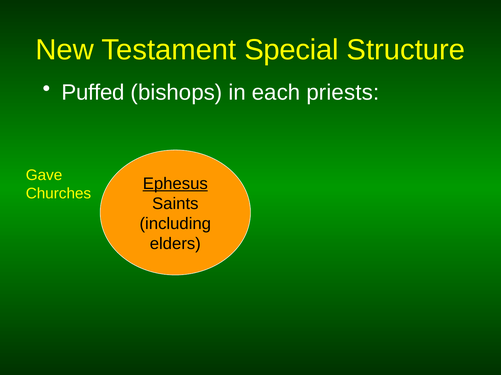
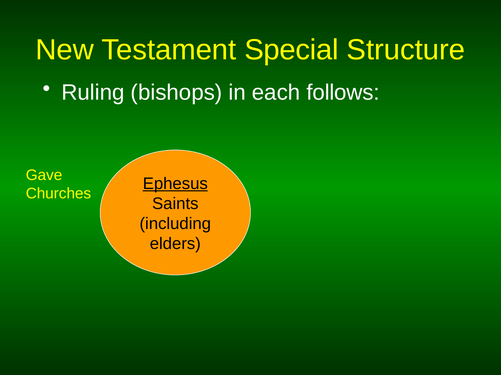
Puffed: Puffed -> Ruling
priests: priests -> follows
